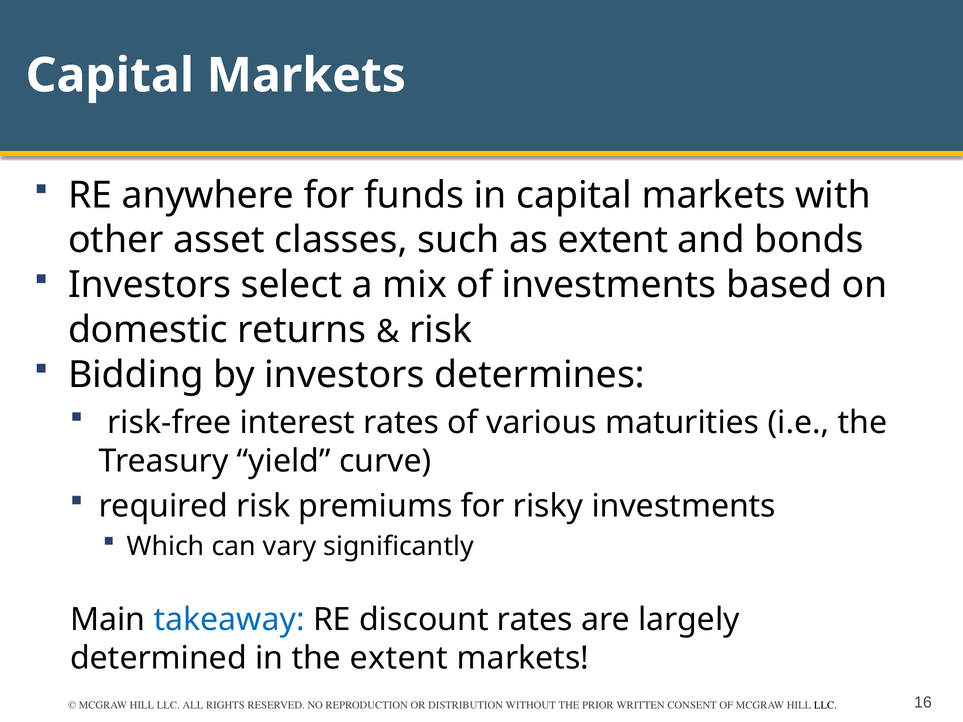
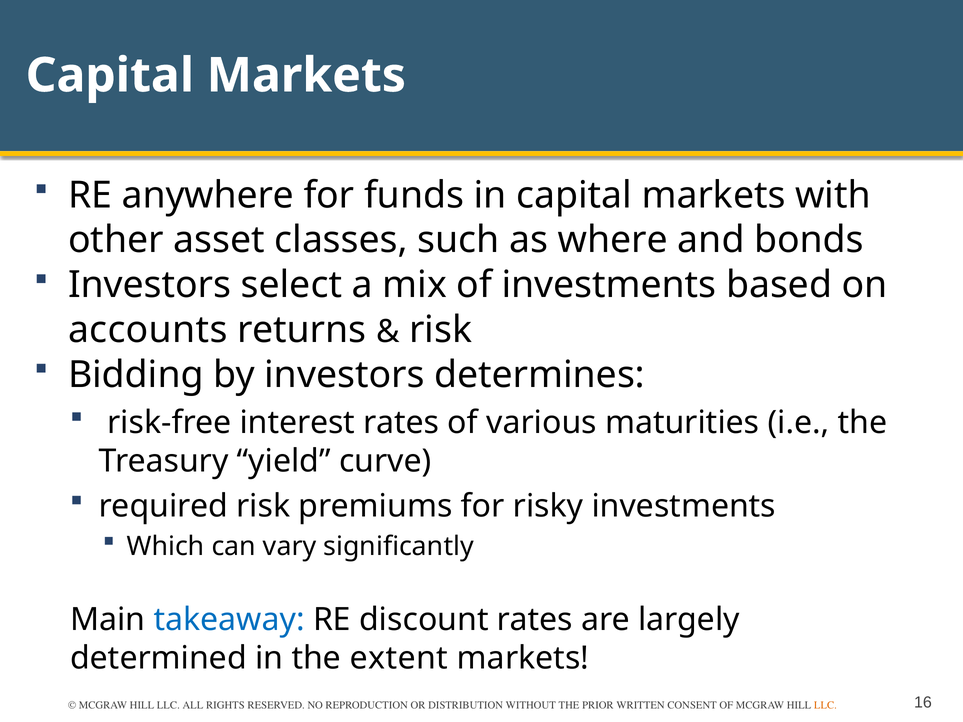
as extent: extent -> where
domestic: domestic -> accounts
LLC at (825, 705) colour: black -> orange
